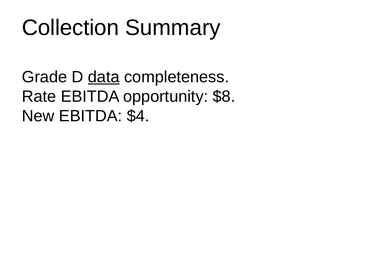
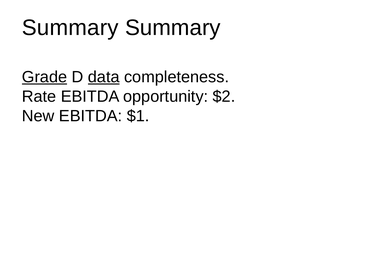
Collection at (70, 28): Collection -> Summary
Grade underline: none -> present
$8: $8 -> $2
$4: $4 -> $1
